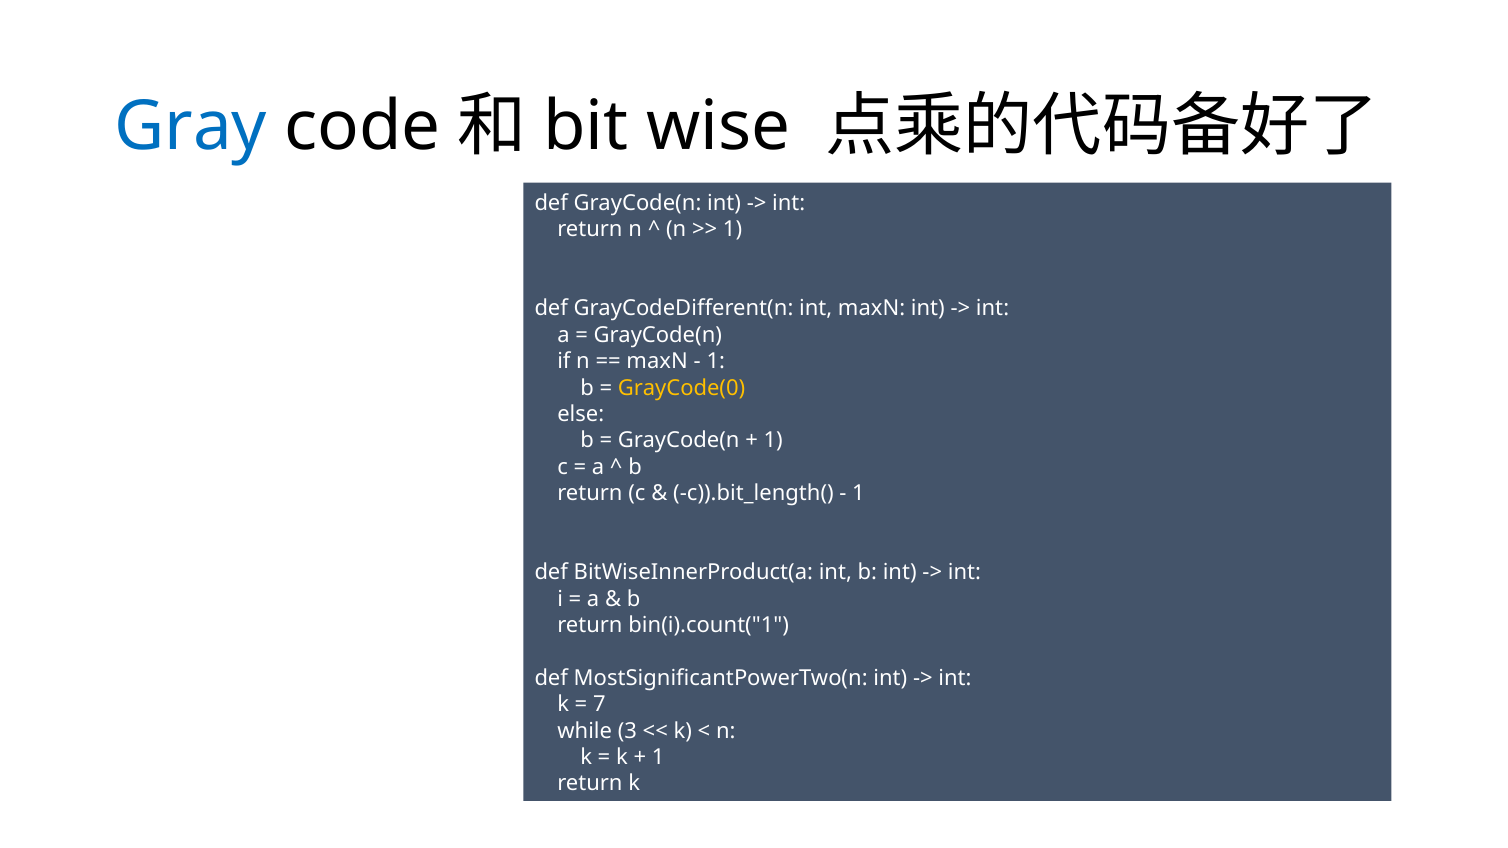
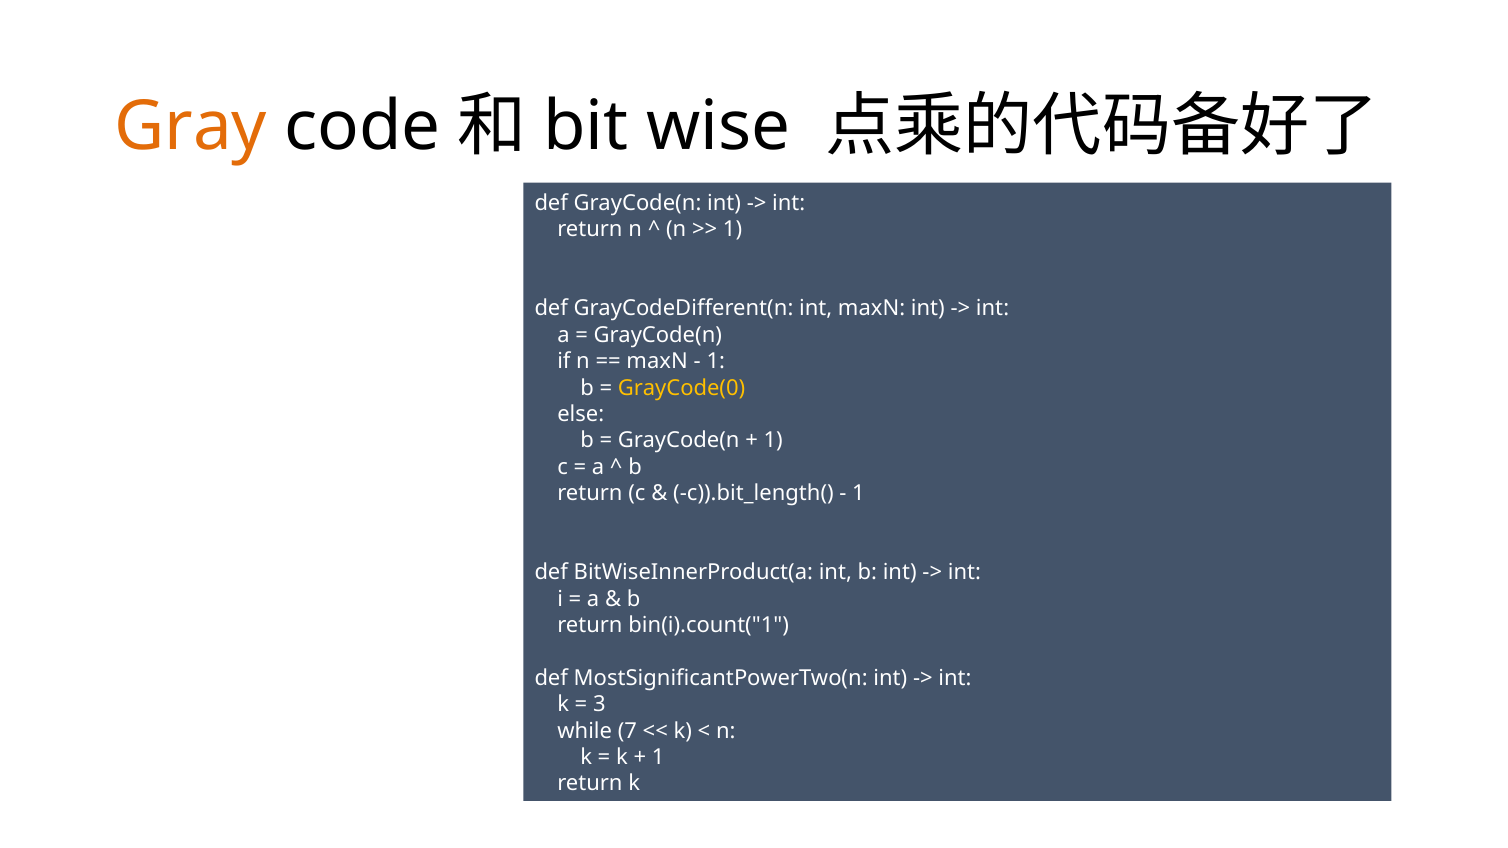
Gray colour: blue -> orange
7: 7 -> 3
3: 3 -> 7
